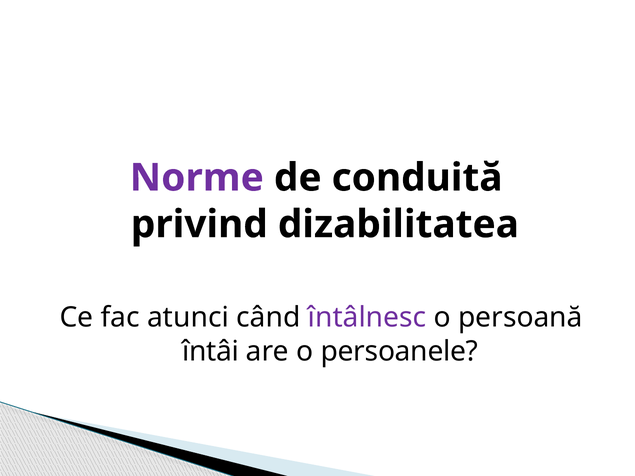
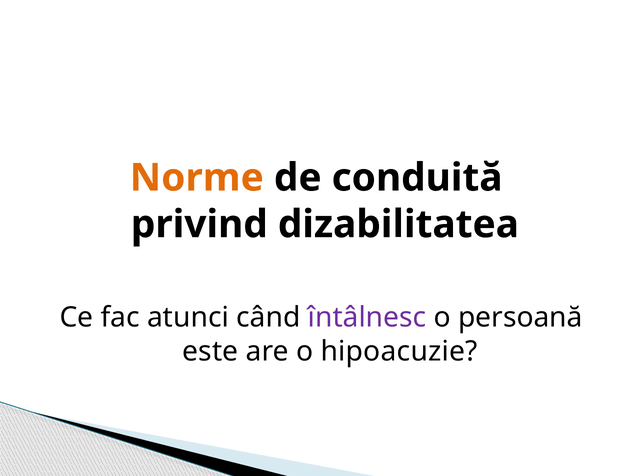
Norme colour: purple -> orange
întâi: întâi -> este
persoanele: persoanele -> hipoacuzie
